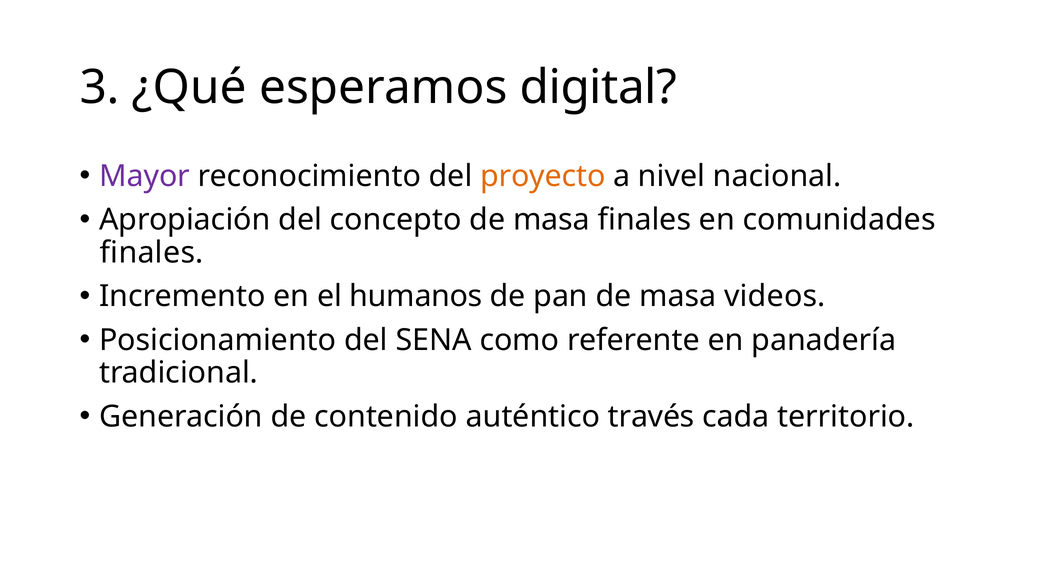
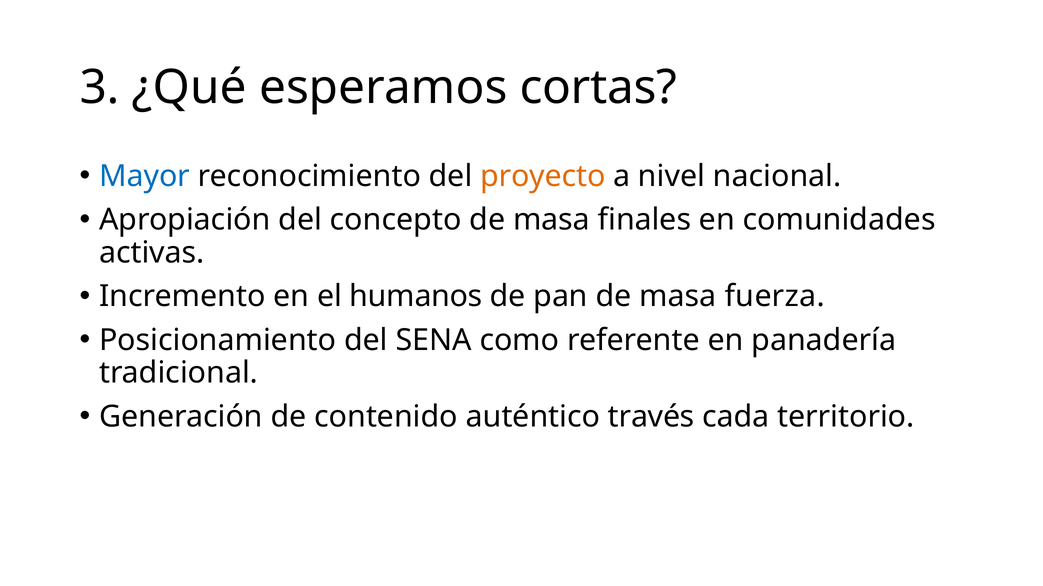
digital: digital -> cortas
Mayor colour: purple -> blue
finales at (152, 253): finales -> activas
videos: videos -> fuerza
